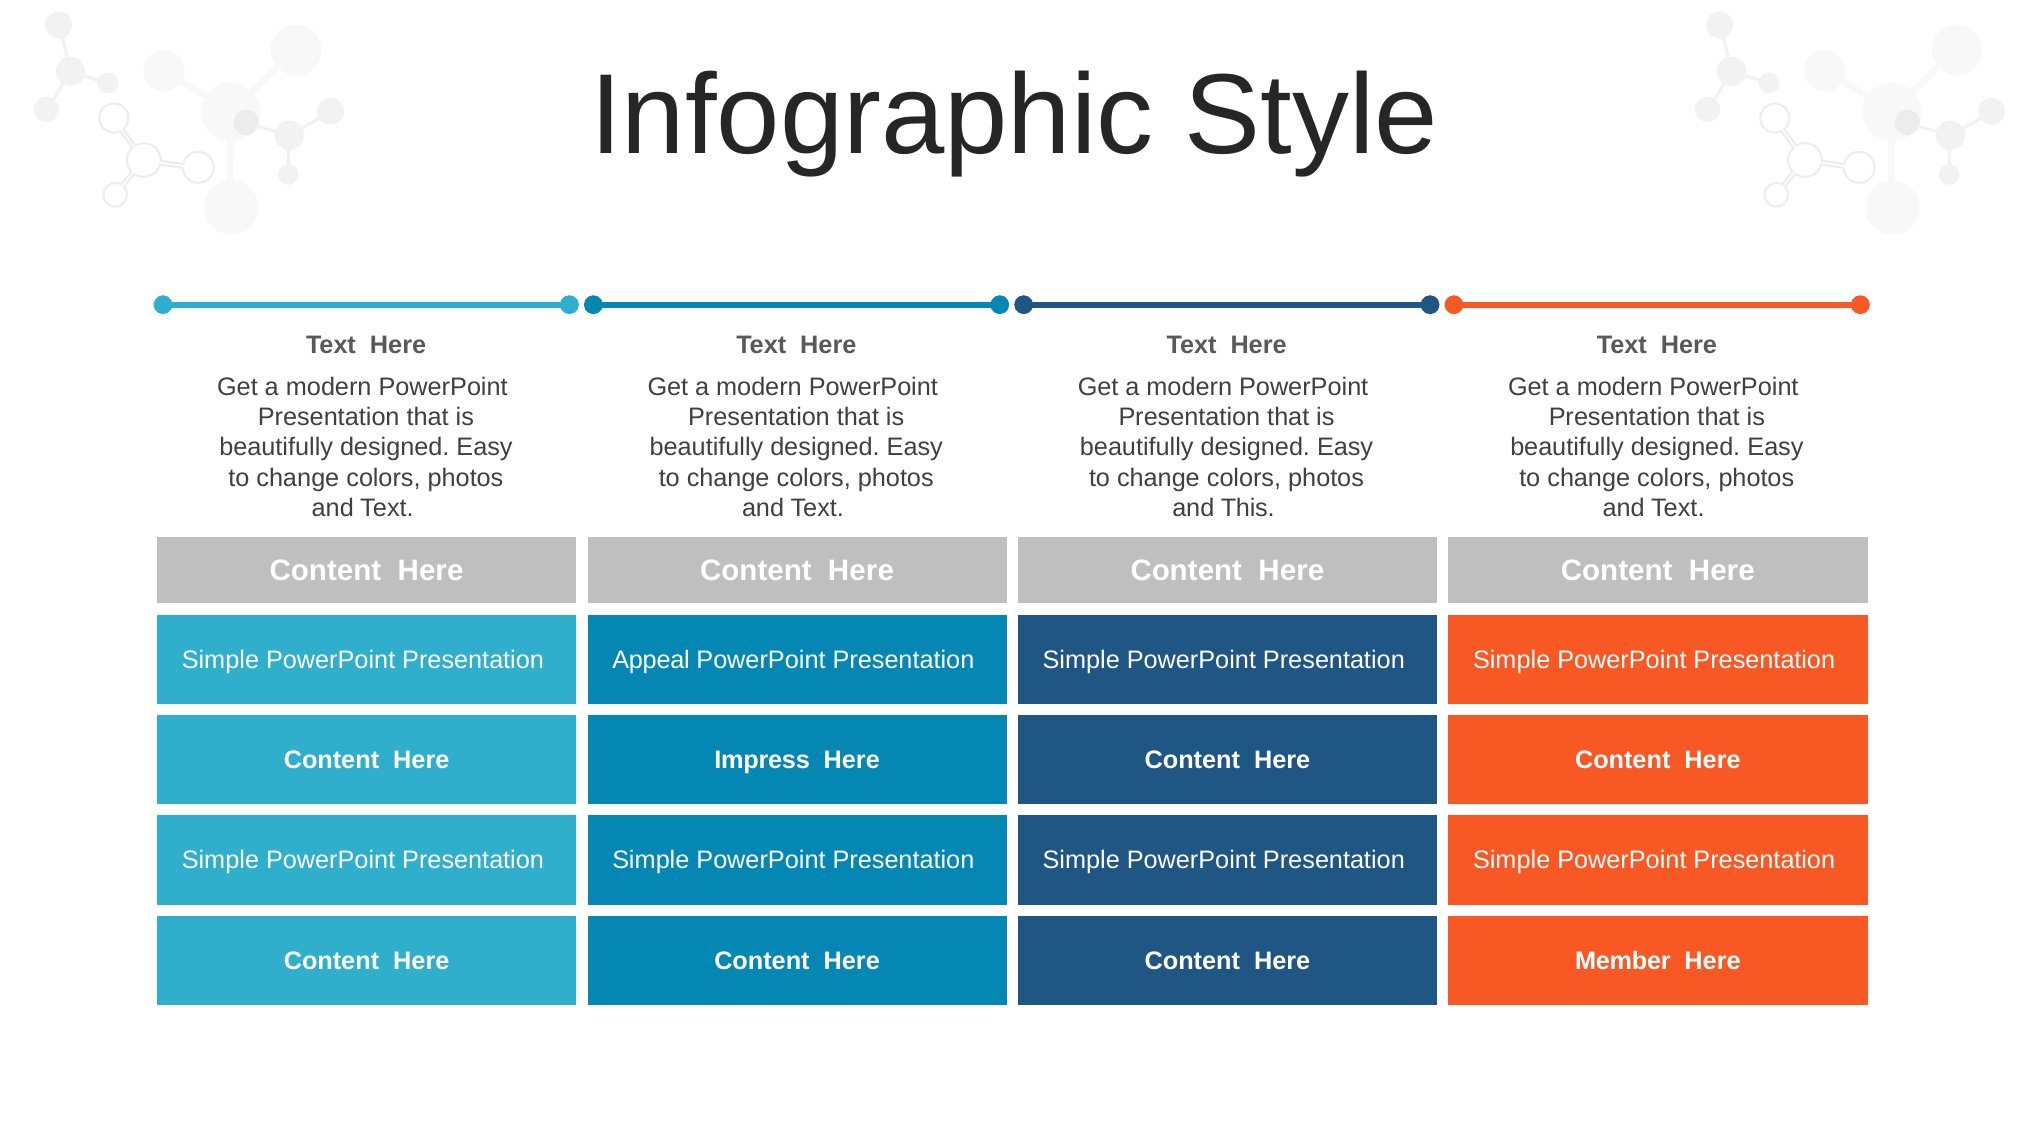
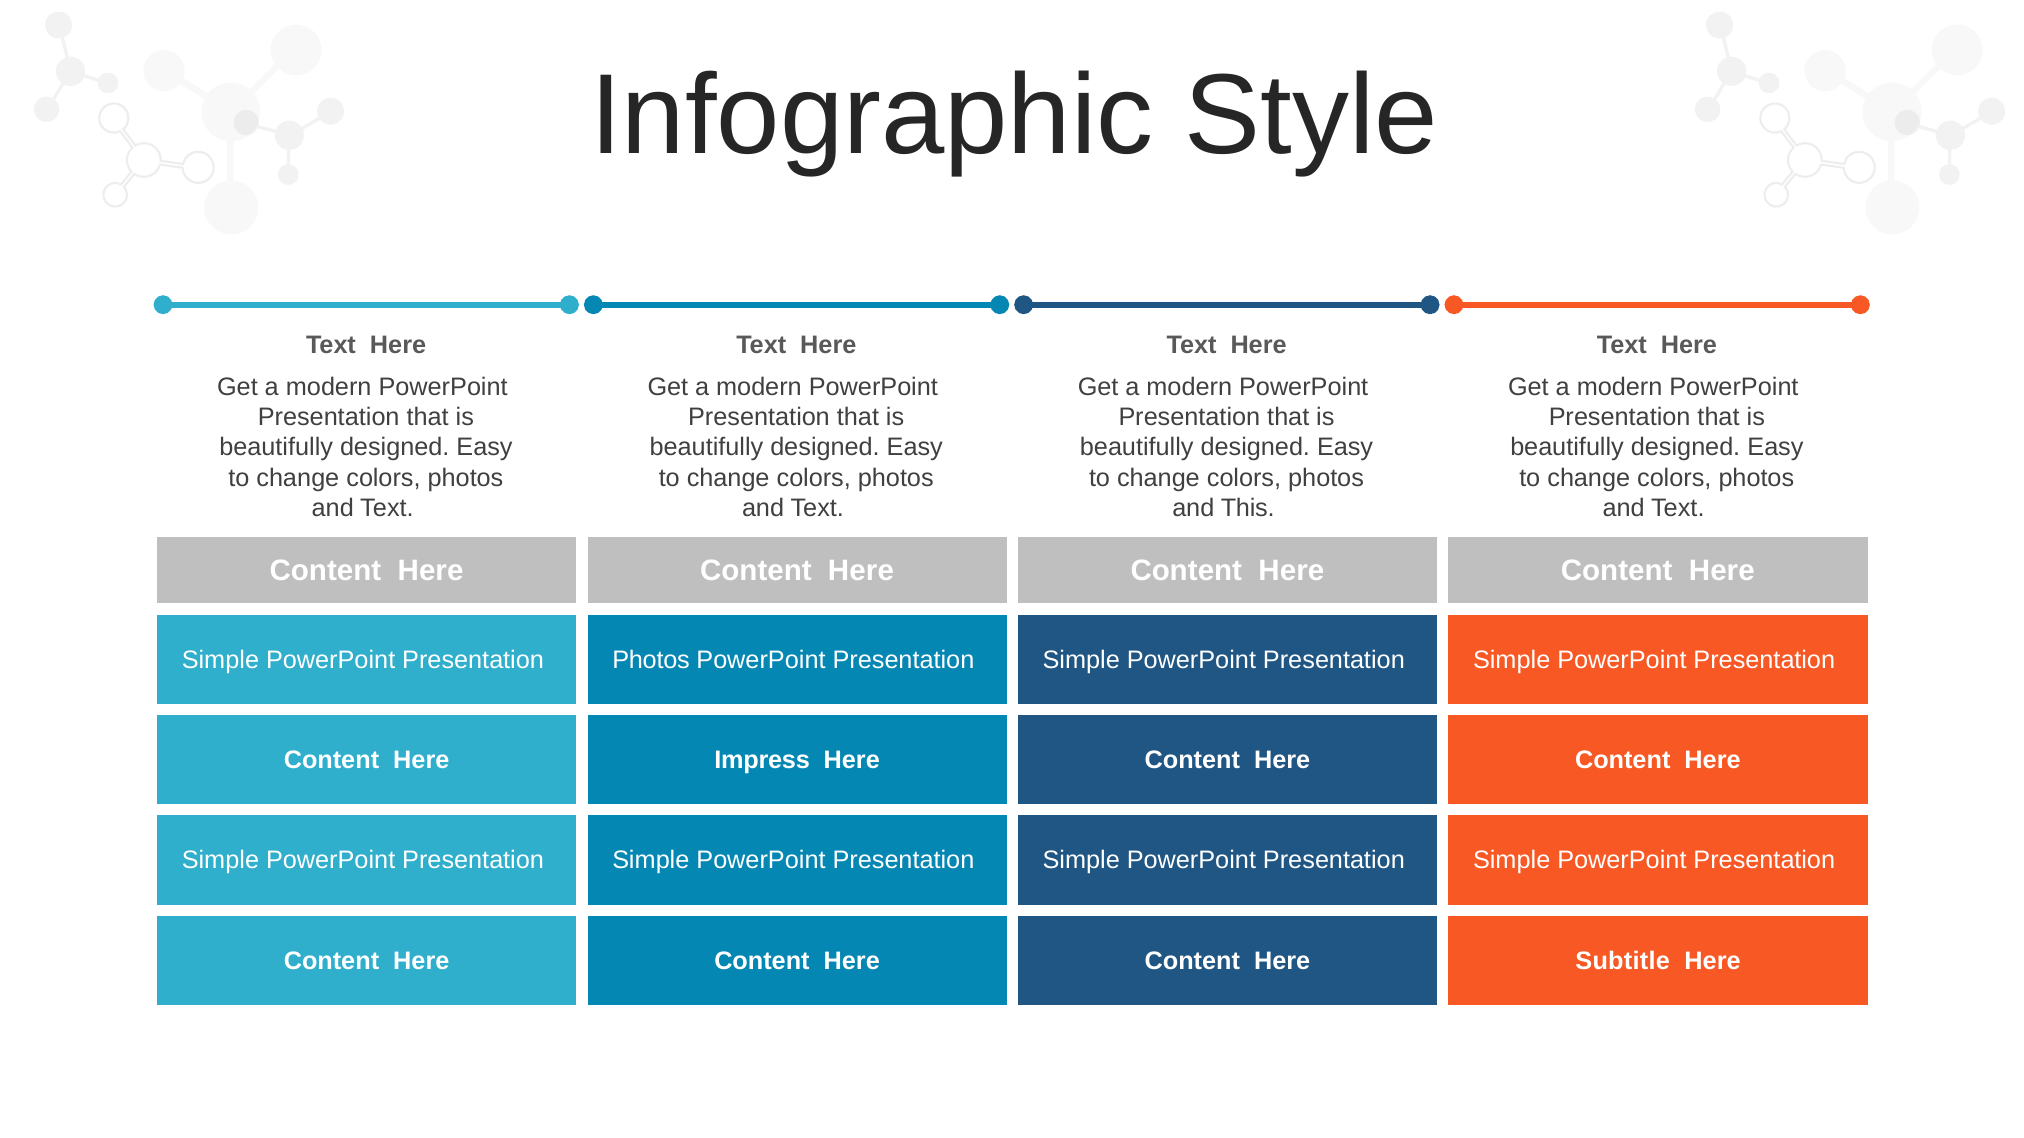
Presentation Appeal: Appeal -> Photos
Member: Member -> Subtitle
